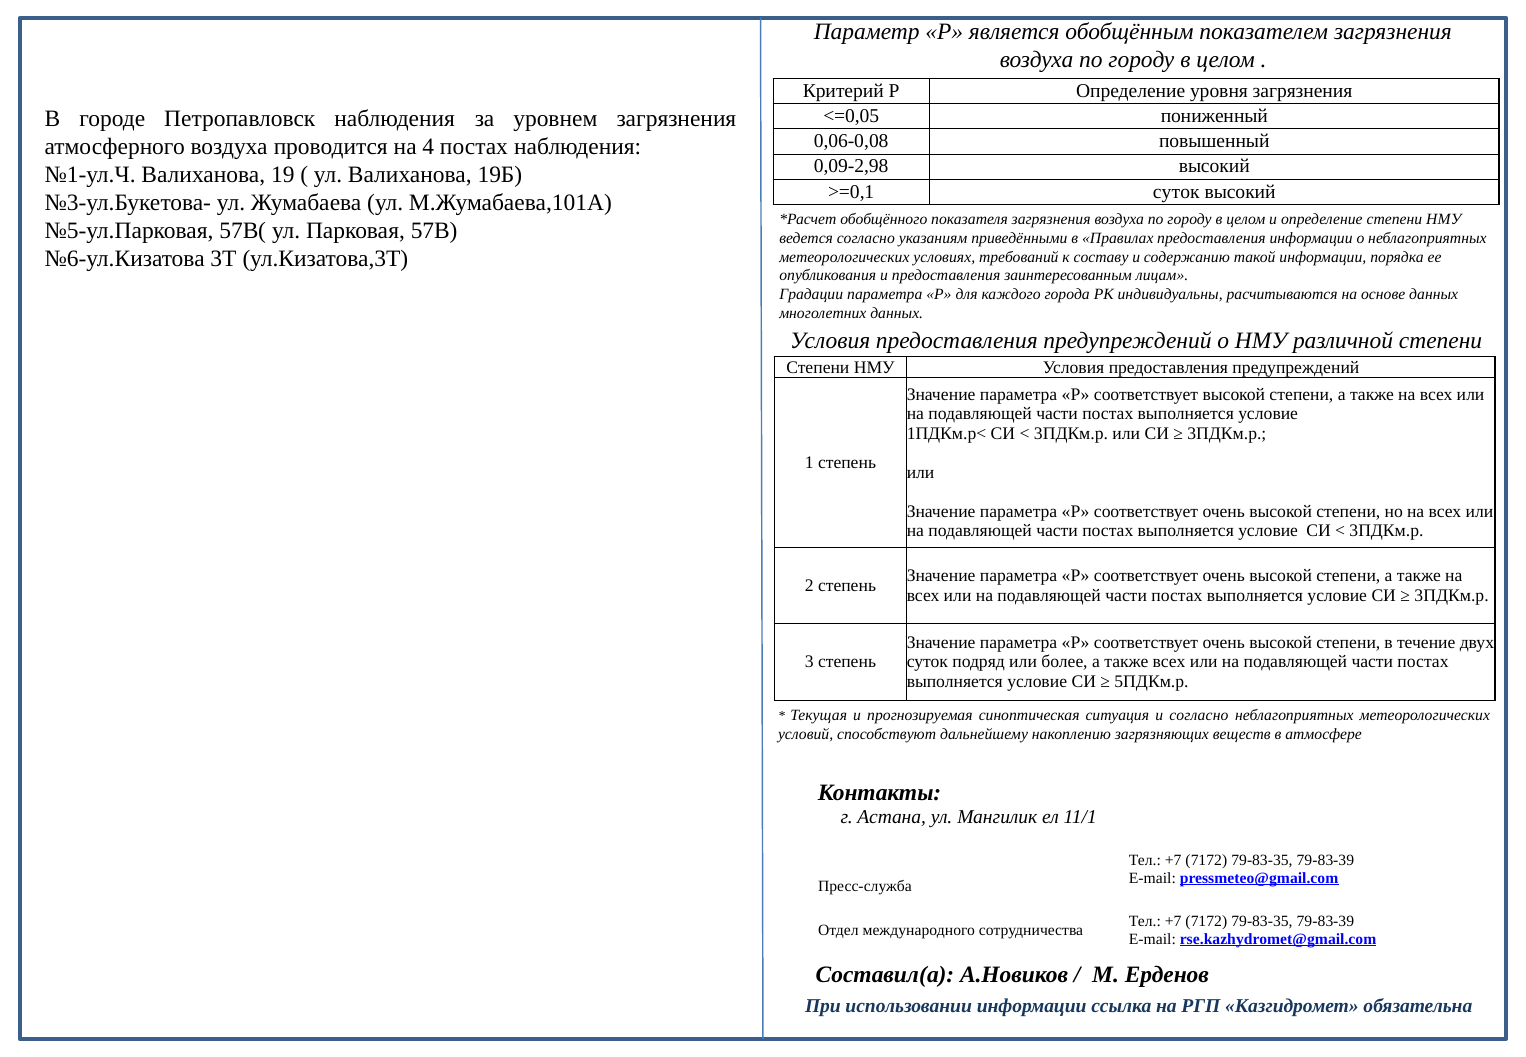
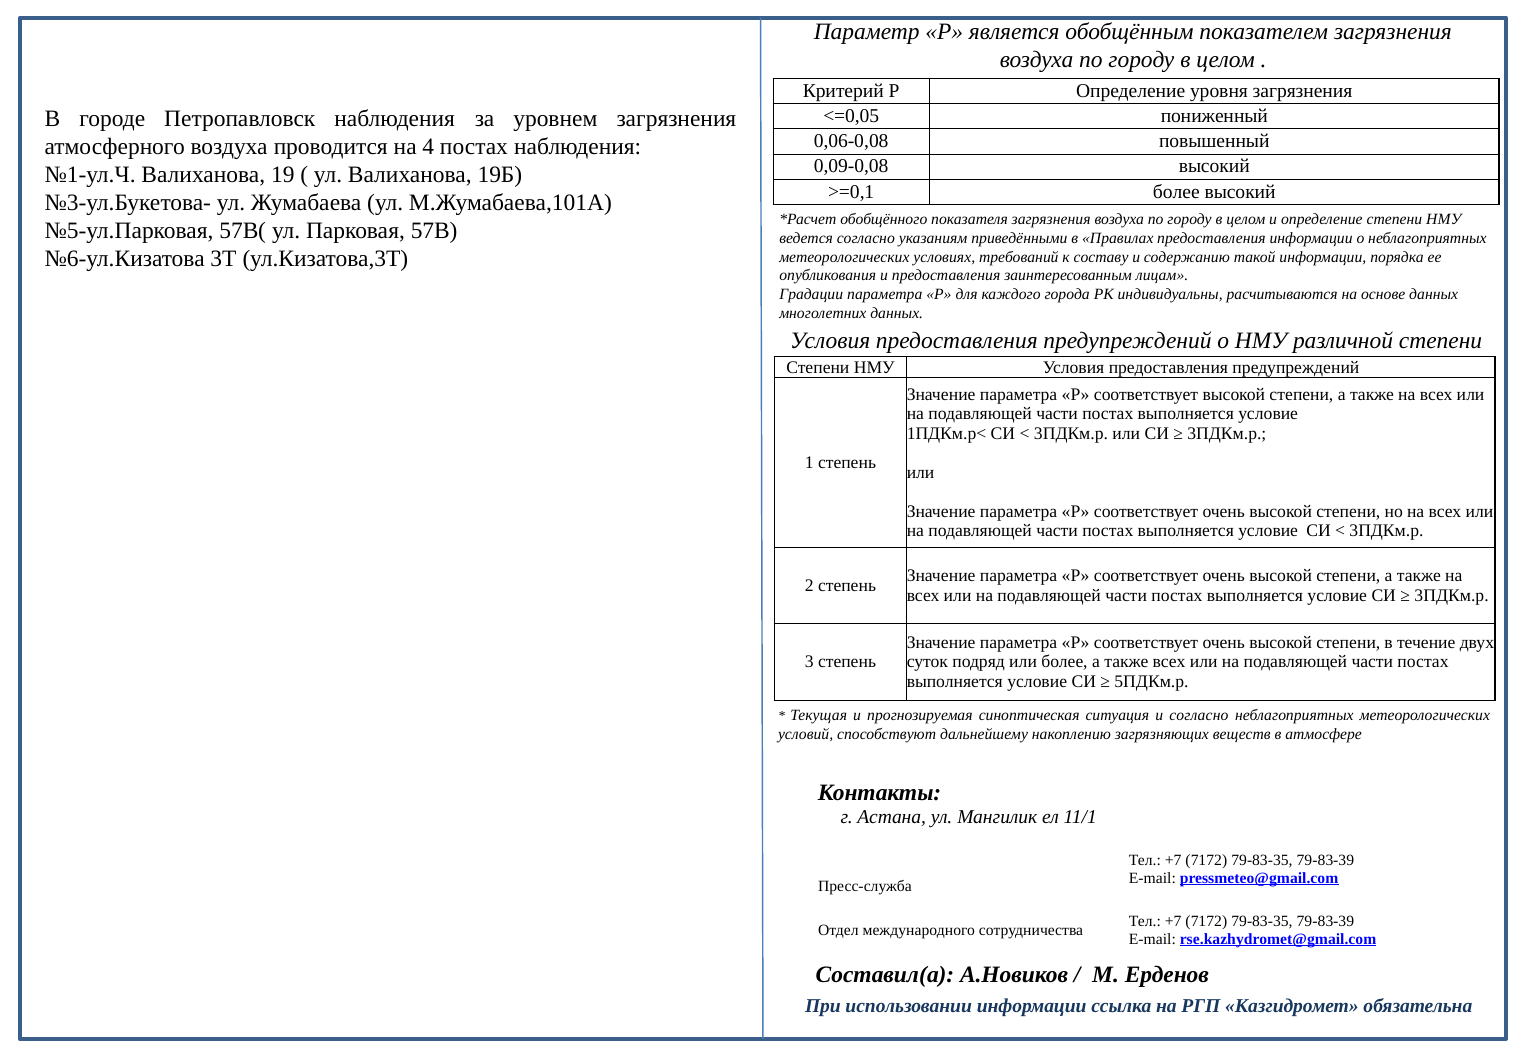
0,09-2,98: 0,09-2,98 -> 0,09-0,08
>=0,1 суток: суток -> более
